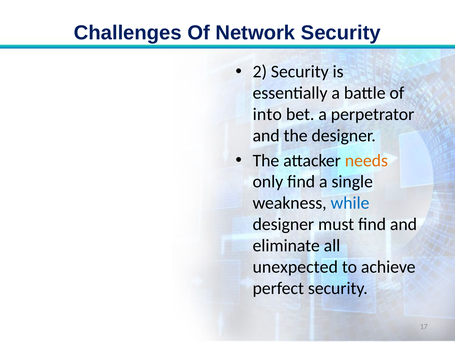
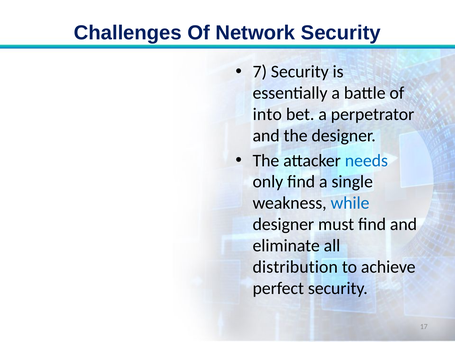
2: 2 -> 7
needs colour: orange -> blue
unexpected: unexpected -> distribution
